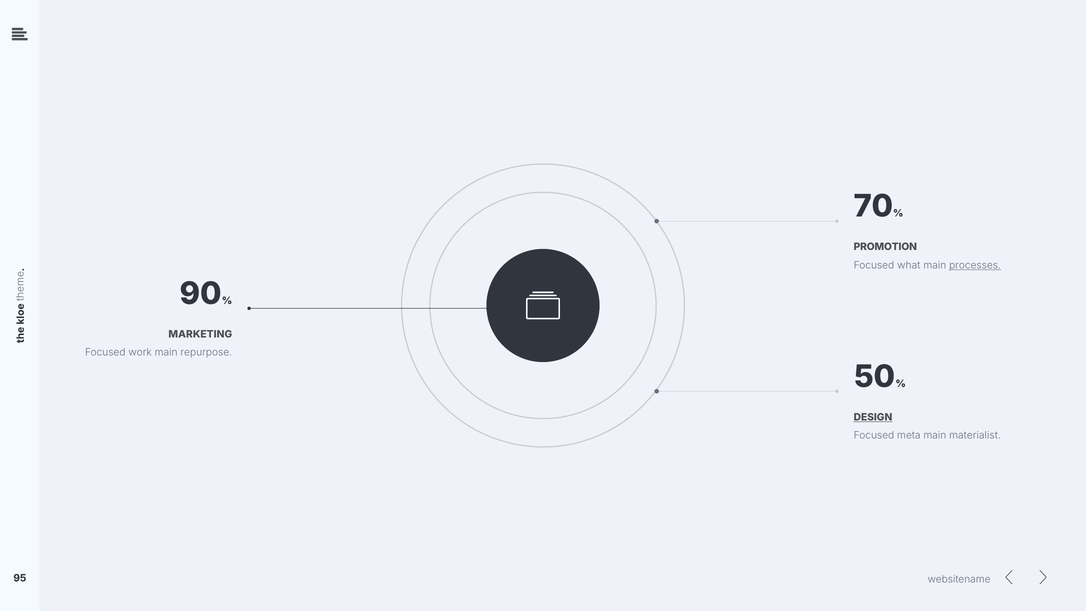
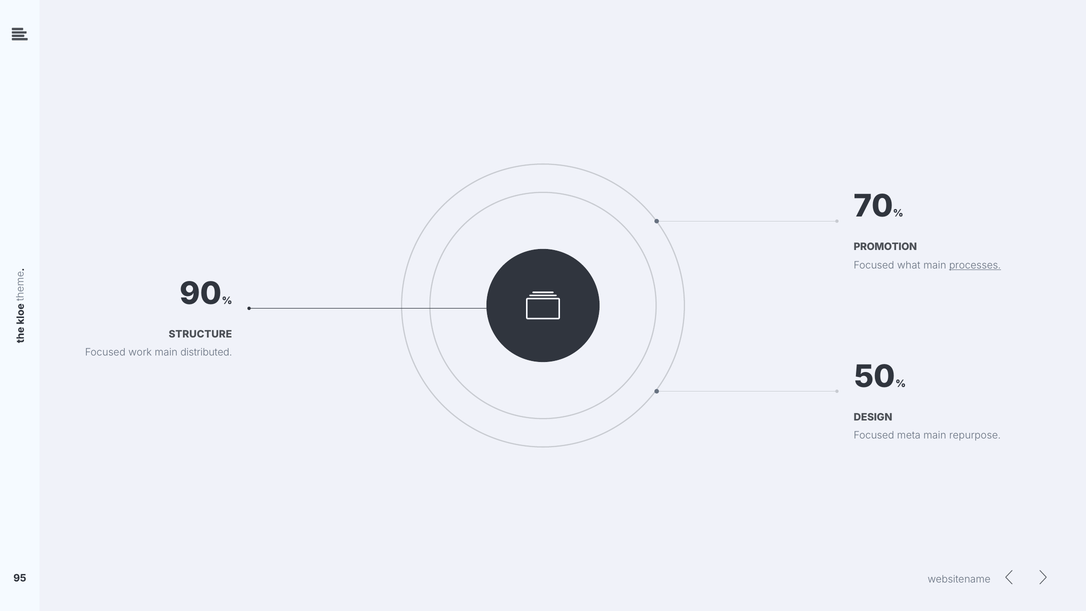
MARKETING: MARKETING -> STRUCTURE
repurpose: repurpose -> distributed
DESIGN underline: present -> none
materialist: materialist -> repurpose
